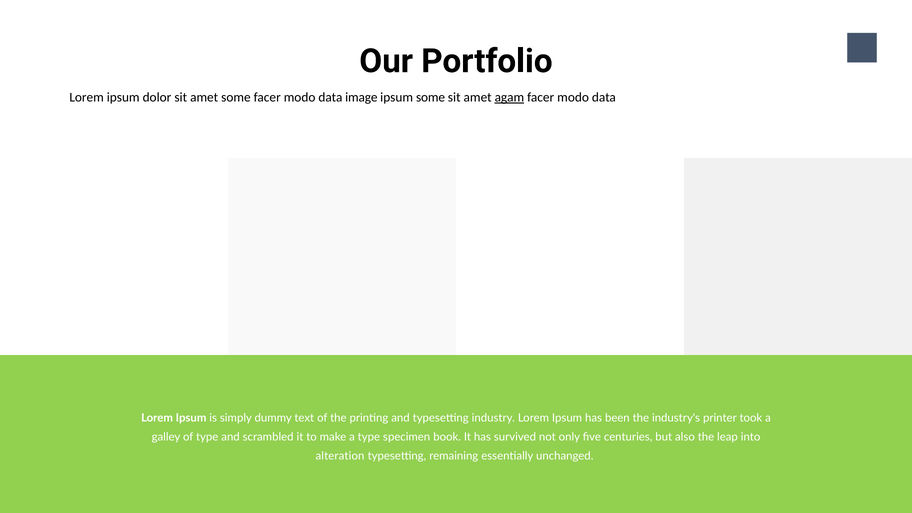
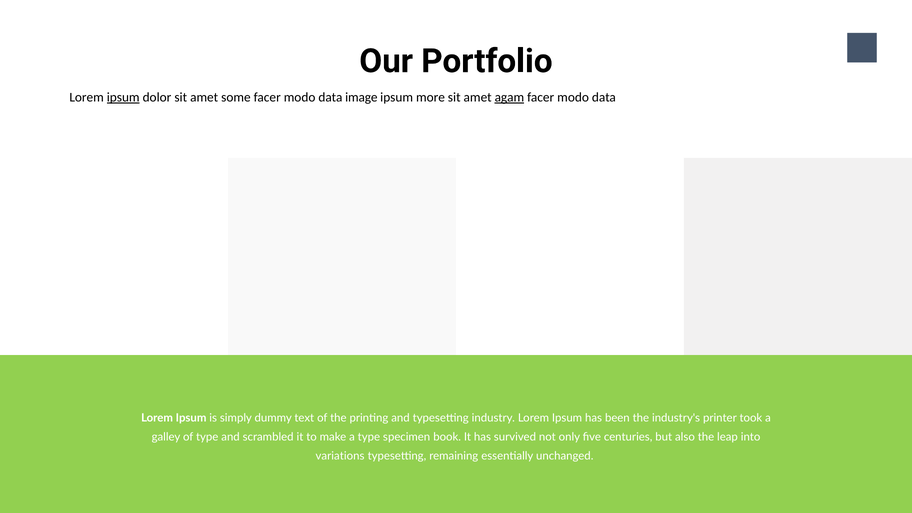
ipsum at (123, 97) underline: none -> present
ipsum some: some -> more
alteration: alteration -> variations
